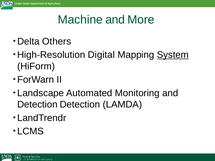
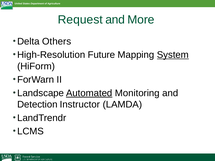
Machine: Machine -> Request
Digital: Digital -> Future
Automated underline: none -> present
Detection Detection: Detection -> Instructor
